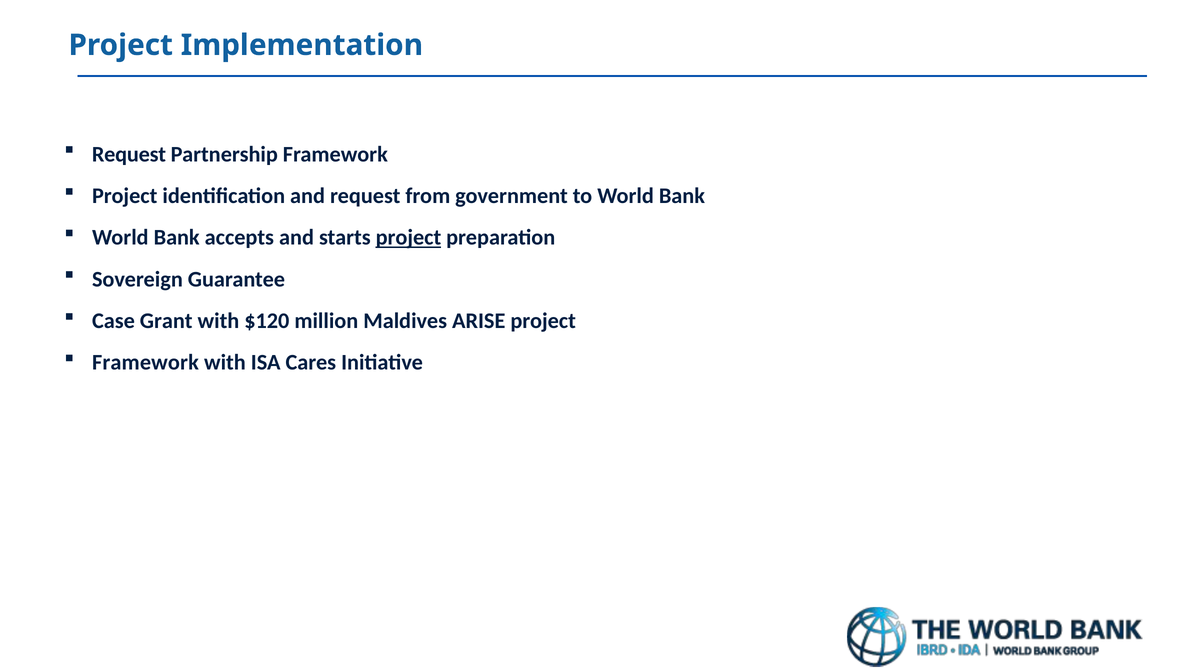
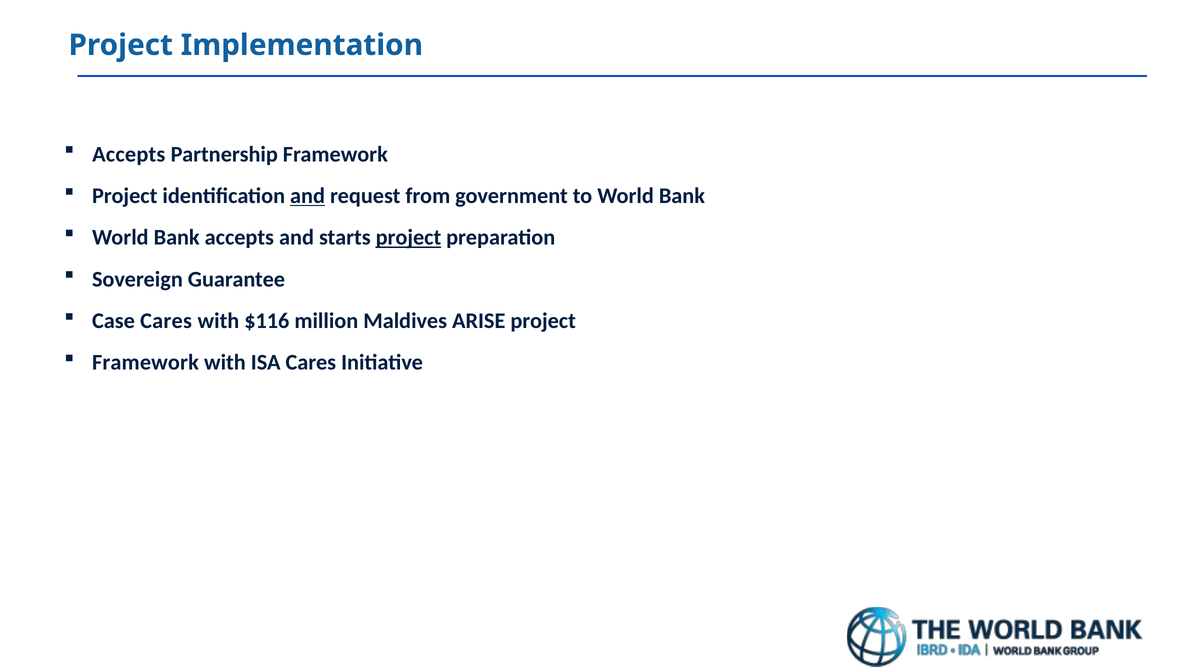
Request at (129, 154): Request -> Accepts
and at (308, 196) underline: none -> present
Case Grant: Grant -> Cares
$120: $120 -> $116
